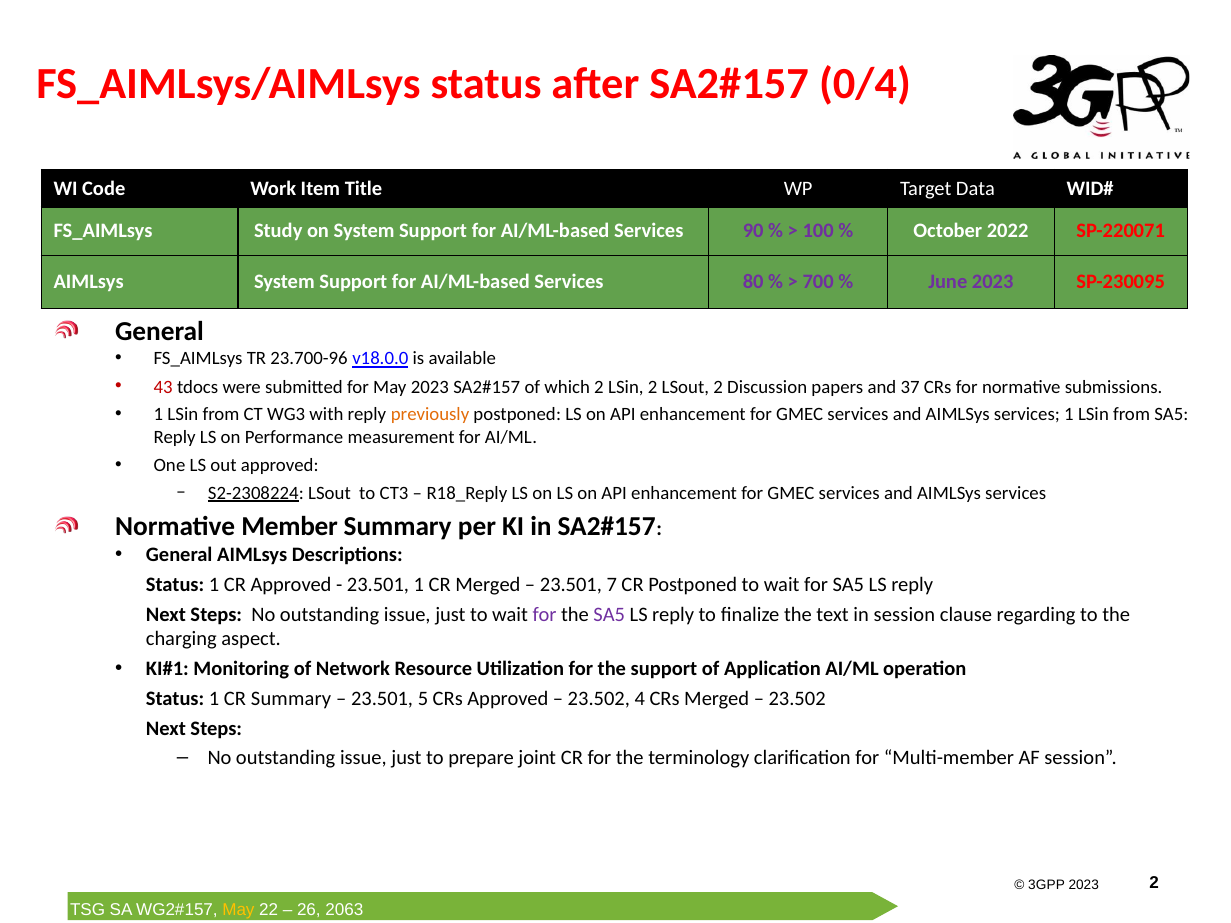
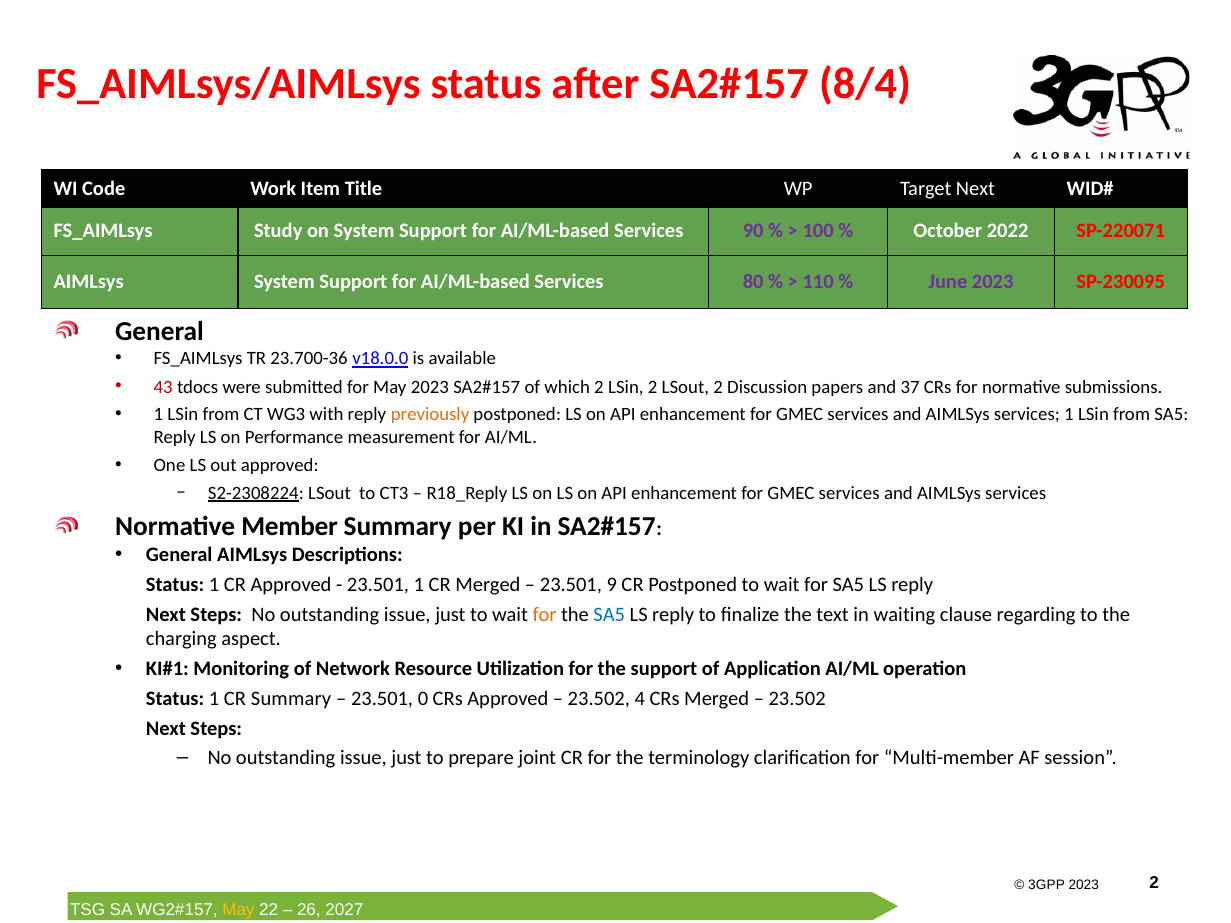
0/4: 0/4 -> 8/4
Target Data: Data -> Next
700: 700 -> 110
23.700-96: 23.700-96 -> 23.700-36
7: 7 -> 9
for at (545, 615) colour: purple -> orange
SA5 at (609, 615) colour: purple -> blue
in session: session -> waiting
5: 5 -> 0
2063: 2063 -> 2027
